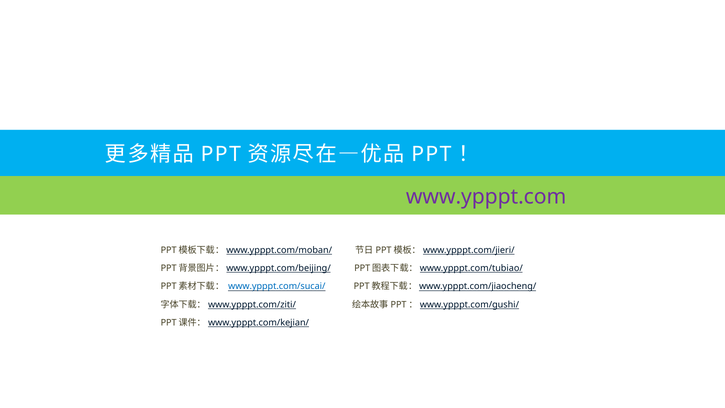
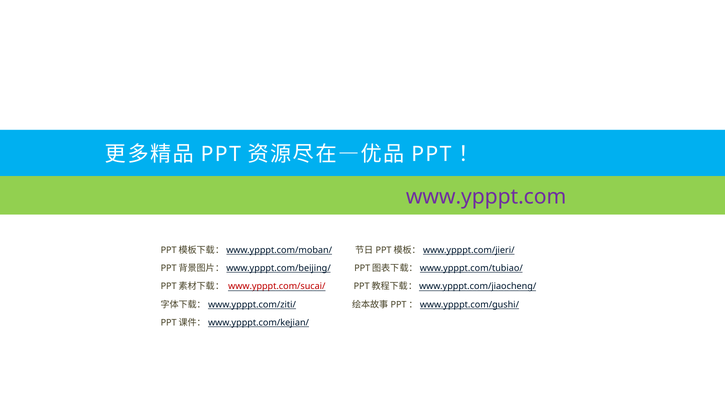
www.ypppt.com/sucai/ colour: blue -> red
